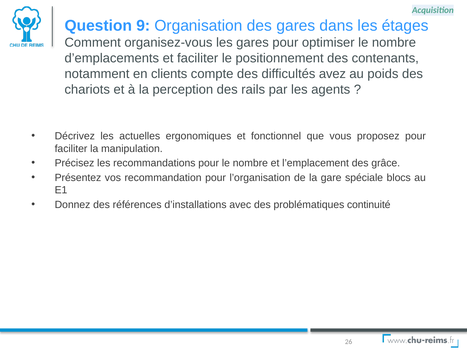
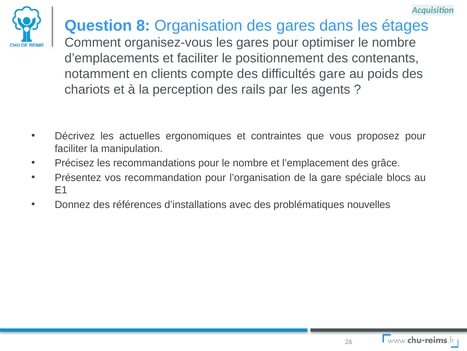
9: 9 -> 8
difficultés avez: avez -> gare
fonctionnel: fonctionnel -> contraintes
continuité: continuité -> nouvelles
